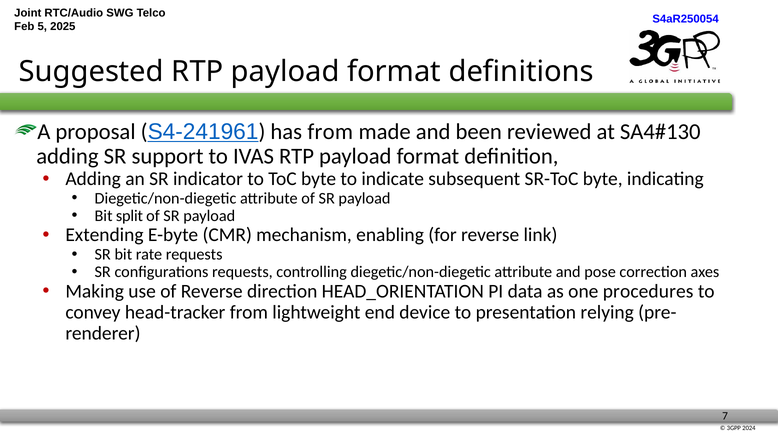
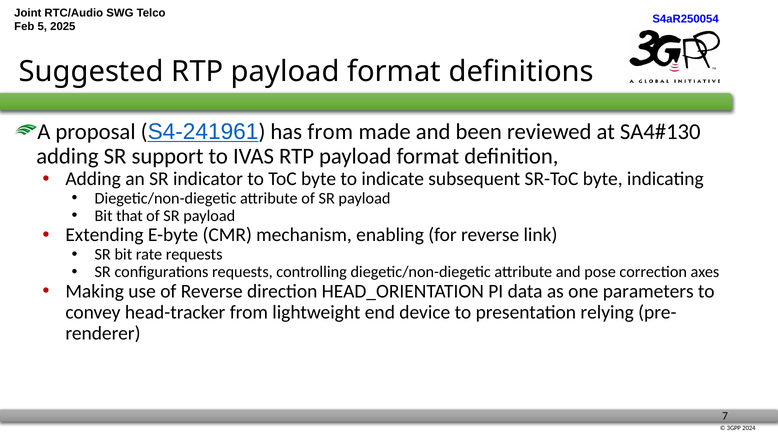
split: split -> that
procedures: procedures -> parameters
